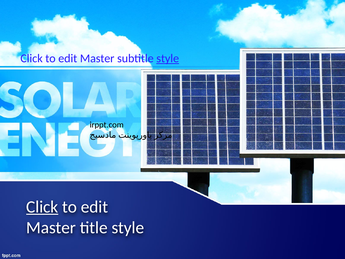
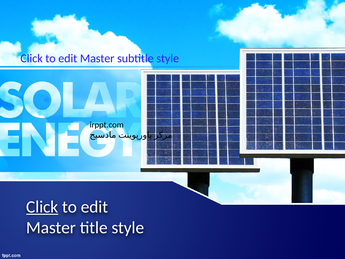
style at (168, 58) underline: present -> none
